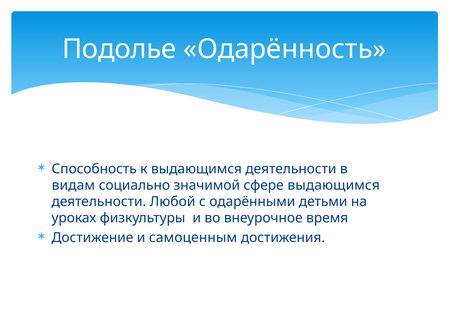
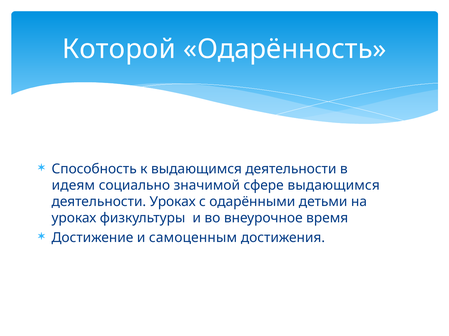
Подолье: Подолье -> Которой
видам: видам -> идеям
деятельности Любой: Любой -> Уроках
